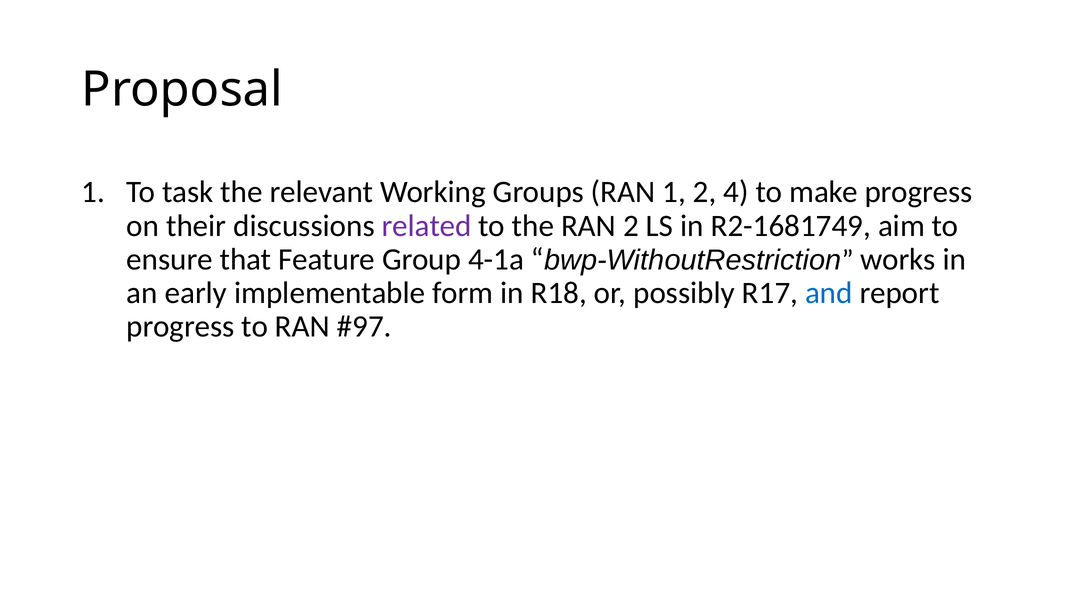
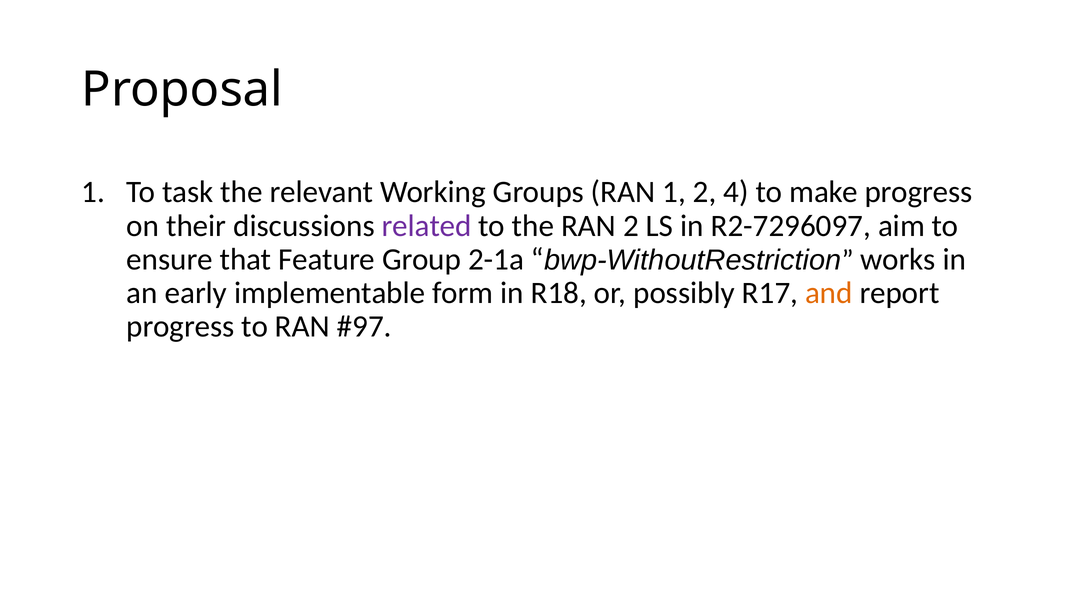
R2-1681749: R2-1681749 -> R2-7296097
4-1a: 4-1a -> 2-1a
and colour: blue -> orange
